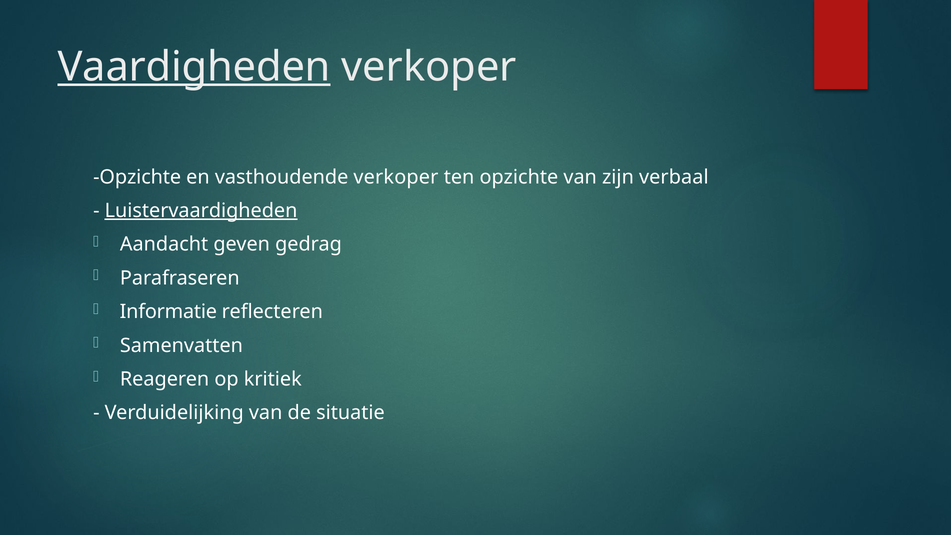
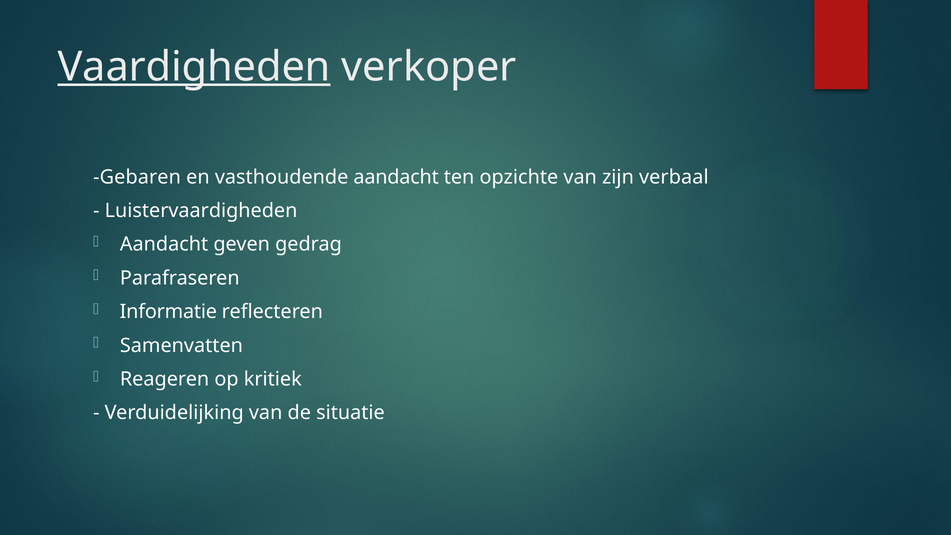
Opzichte at (137, 177): Opzichte -> Gebaren
vasthoudende verkoper: verkoper -> aandacht
Luistervaardigheden underline: present -> none
